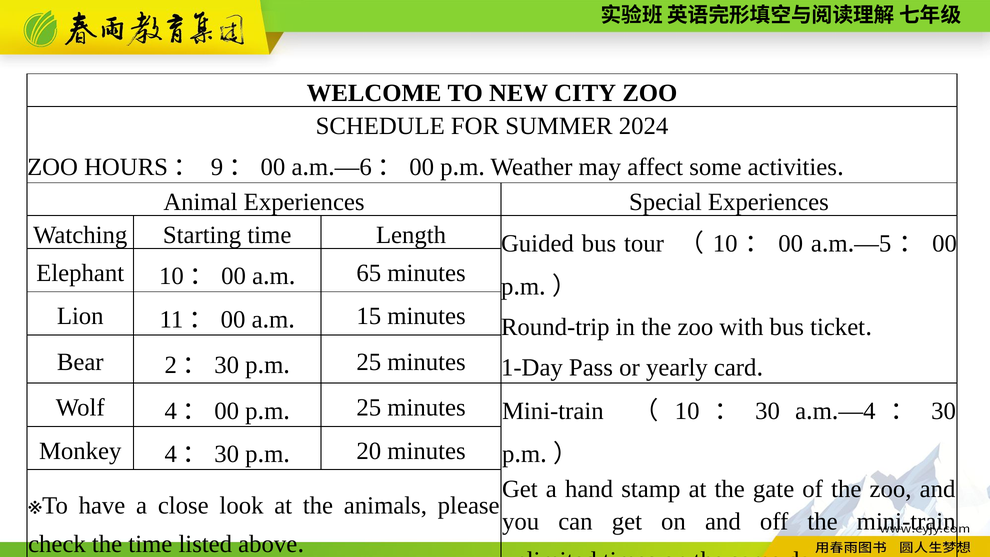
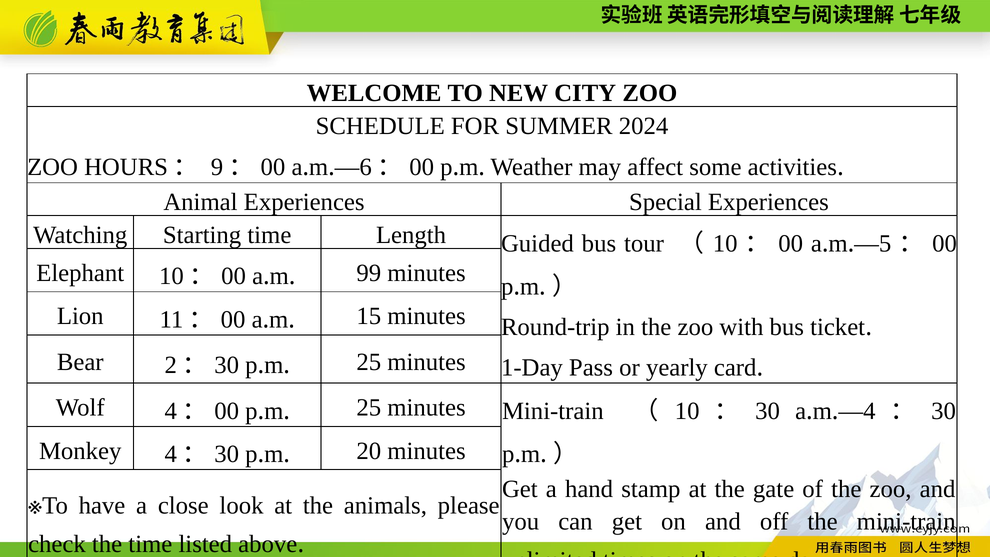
65: 65 -> 99
